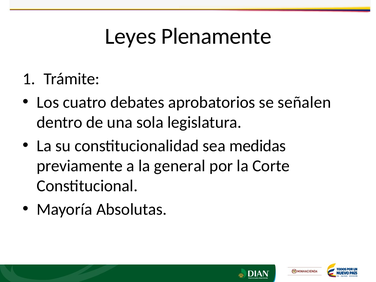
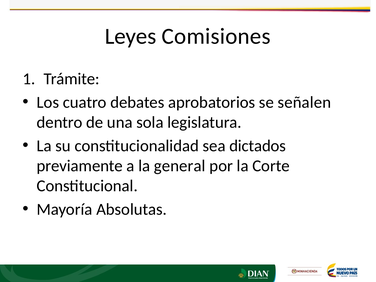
Plenamente: Plenamente -> Comisiones
medidas: medidas -> dictados
